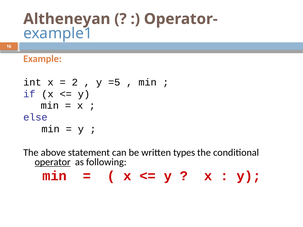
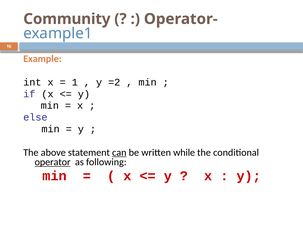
Altheneyan: Altheneyan -> Community
2: 2 -> 1
=5: =5 -> =2
can underline: none -> present
types: types -> while
